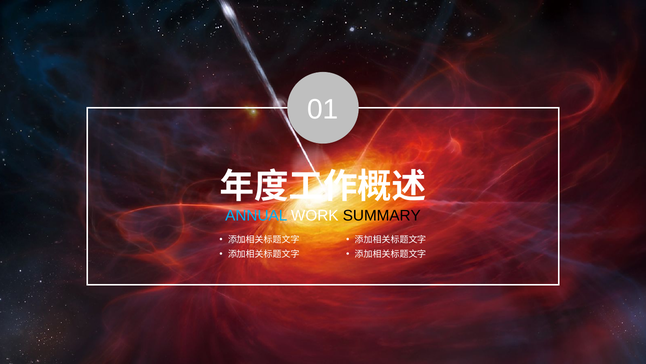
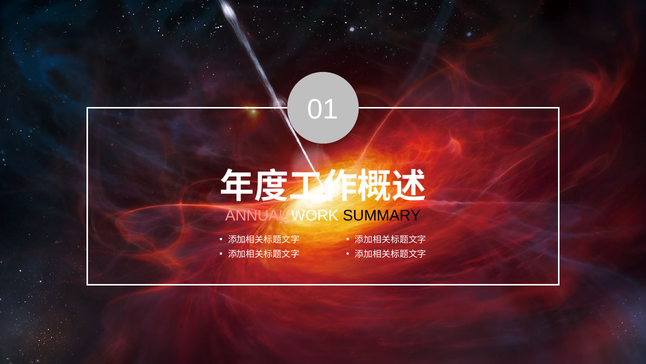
ANNUAL colour: light blue -> pink
